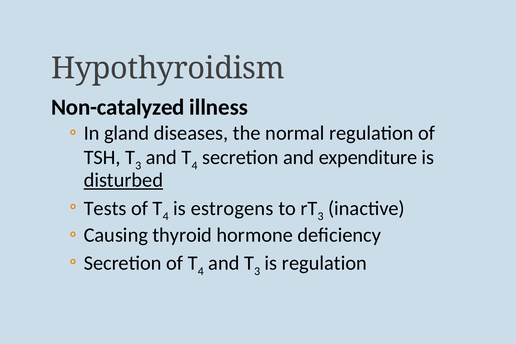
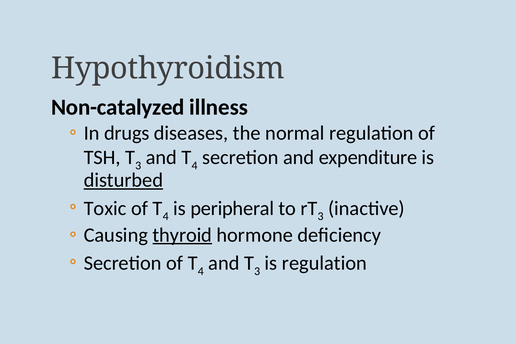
gland: gland -> drugs
Tests: Tests -> Toxic
estrogens: estrogens -> peripheral
thyroid underline: none -> present
